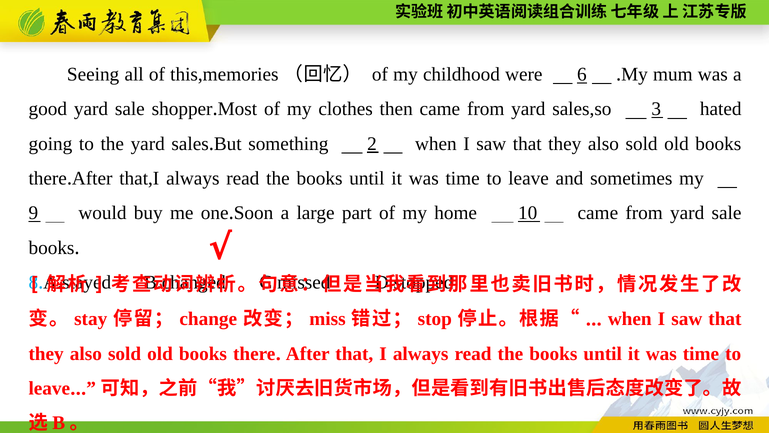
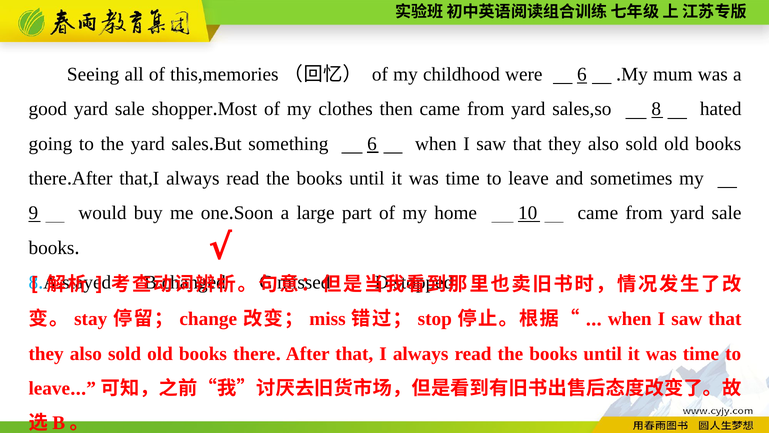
sales,so 3: 3 -> 8
something 2: 2 -> 6
